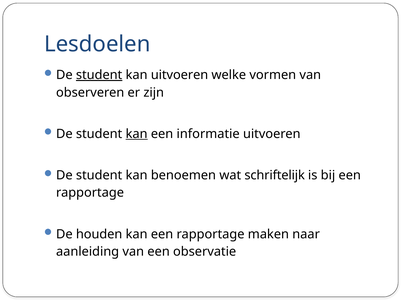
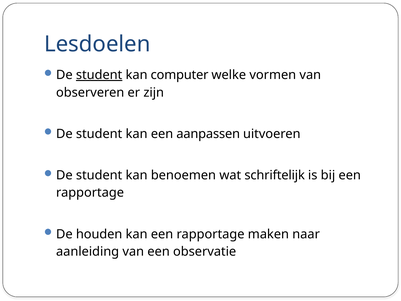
kan uitvoeren: uitvoeren -> computer
kan at (137, 134) underline: present -> none
informatie: informatie -> aanpassen
